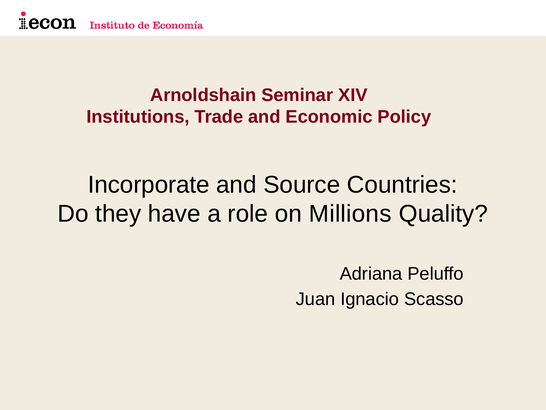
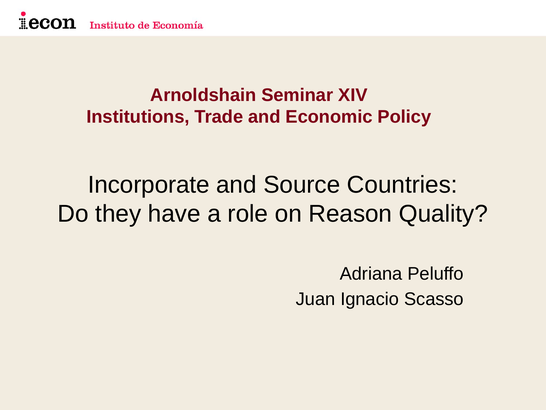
Millions: Millions -> Reason
